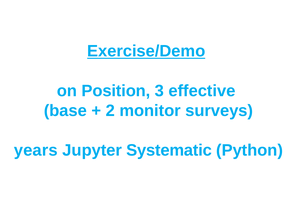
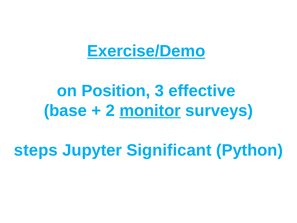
monitor underline: none -> present
years: years -> steps
Systematic: Systematic -> Significant
